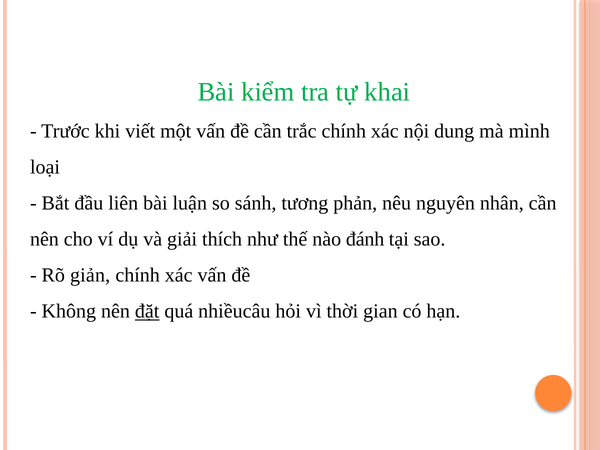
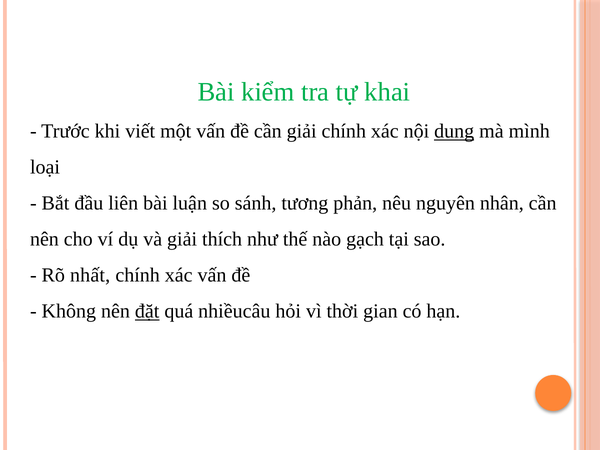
cần trắc: trắc -> giải
dung underline: none -> present
đánh: đánh -> gạch
giản: giản -> nhất
